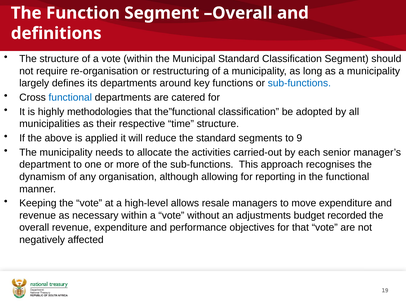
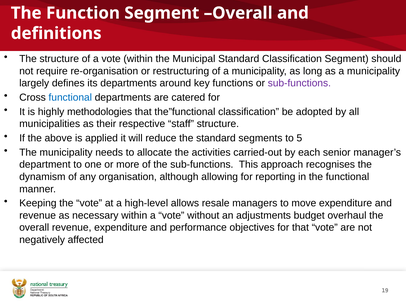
sub-functions at (299, 83) colour: blue -> purple
time: time -> staff
9: 9 -> 5
recorded: recorded -> overhaul
